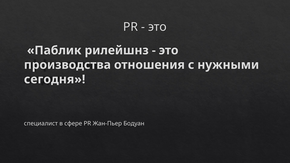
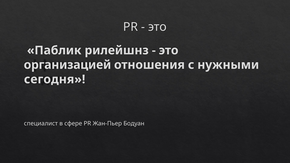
производства: производства -> организацией
